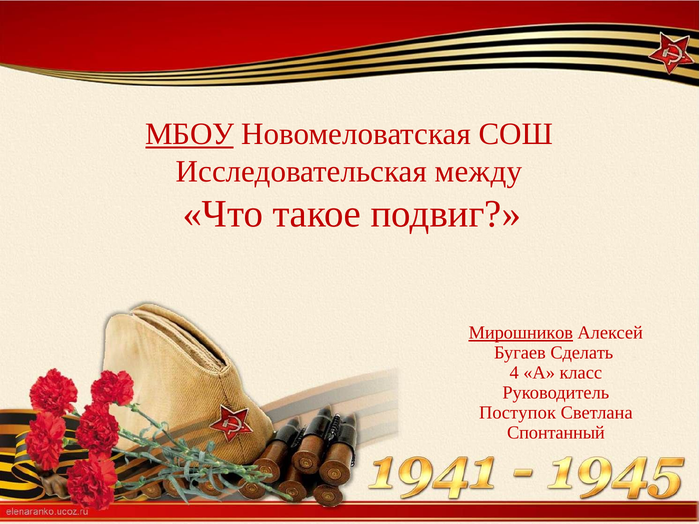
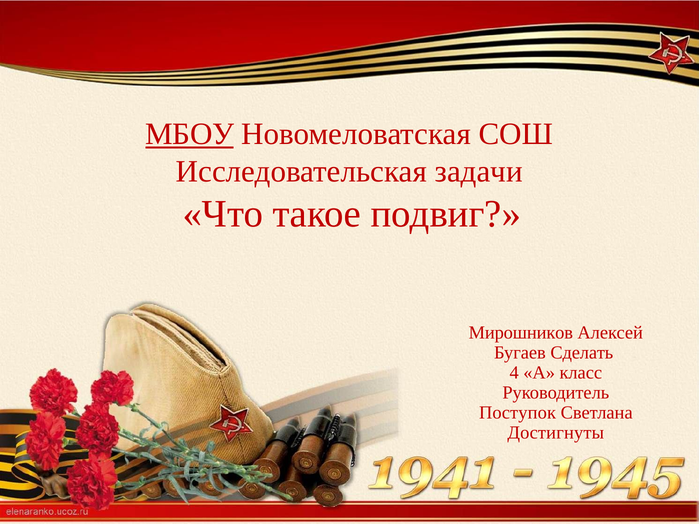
между: между -> задачи
Мирошников underline: present -> none
Спонтанный: Спонтанный -> Достигнуты
